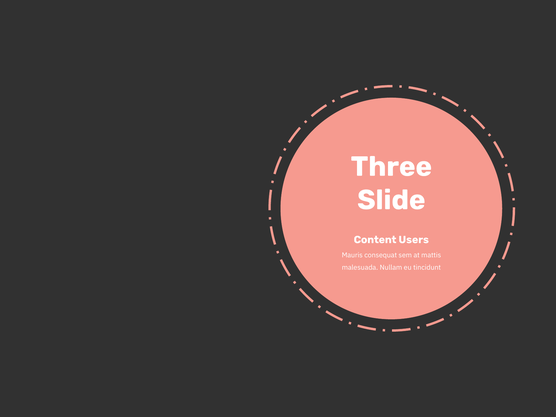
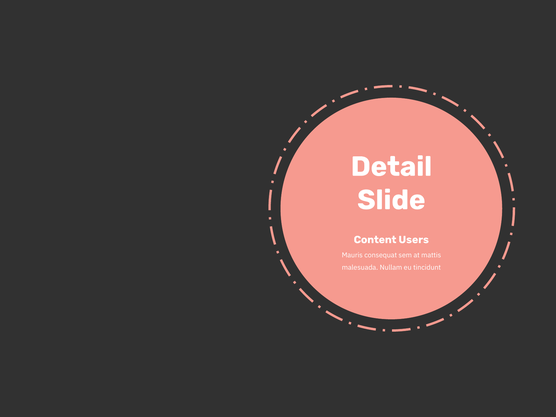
Three: Three -> Detail
